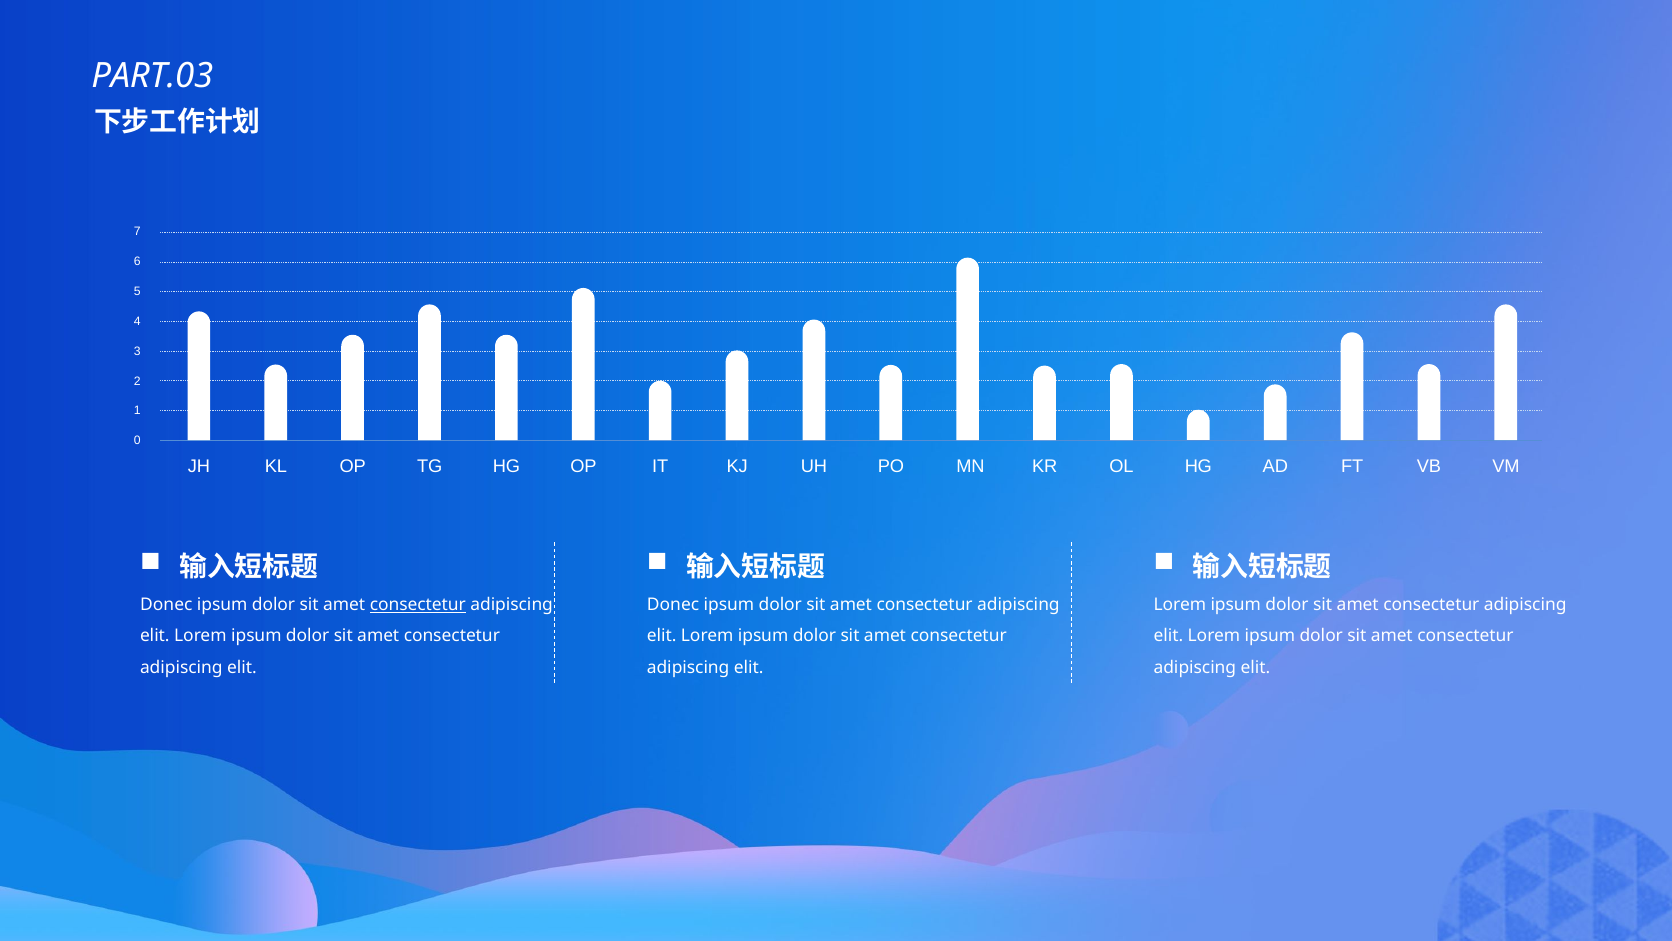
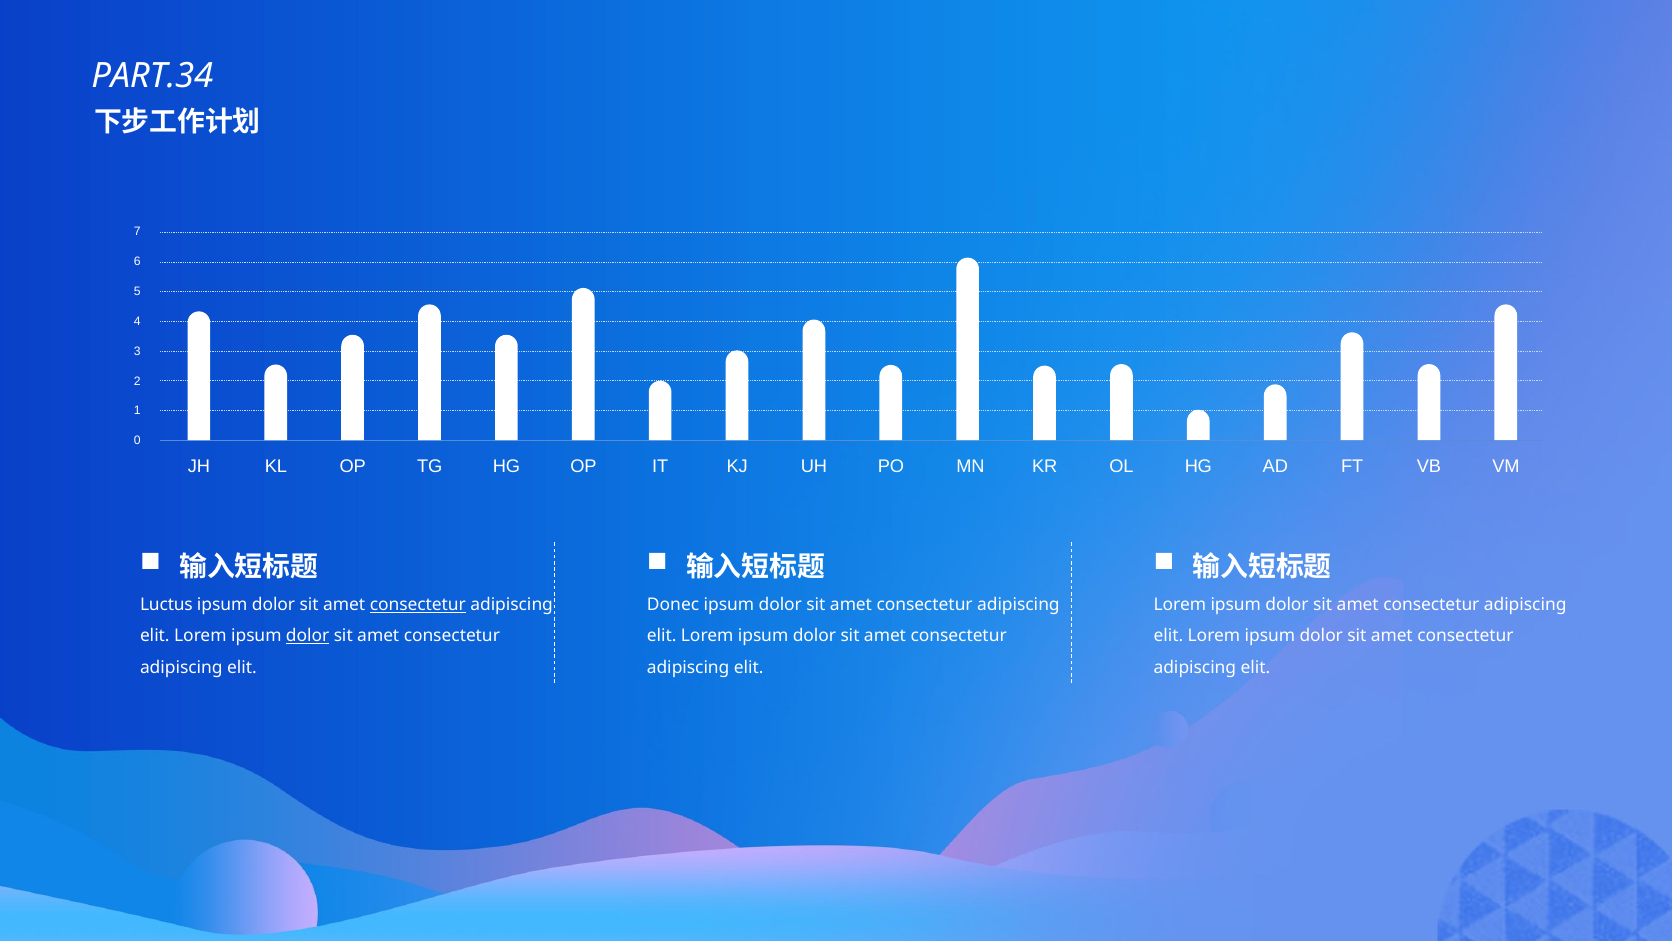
PART.03: PART.03 -> PART.34
Donec at (166, 604): Donec -> Luctus
dolor at (308, 636) underline: none -> present
